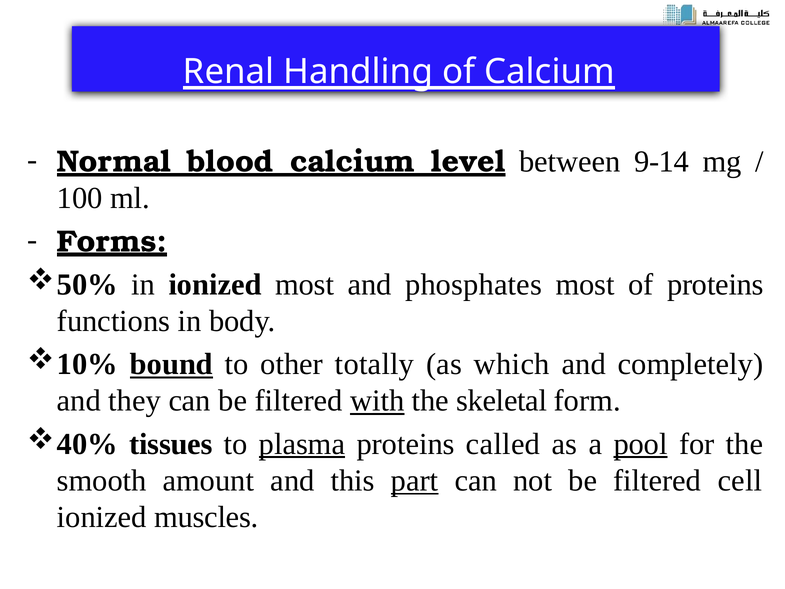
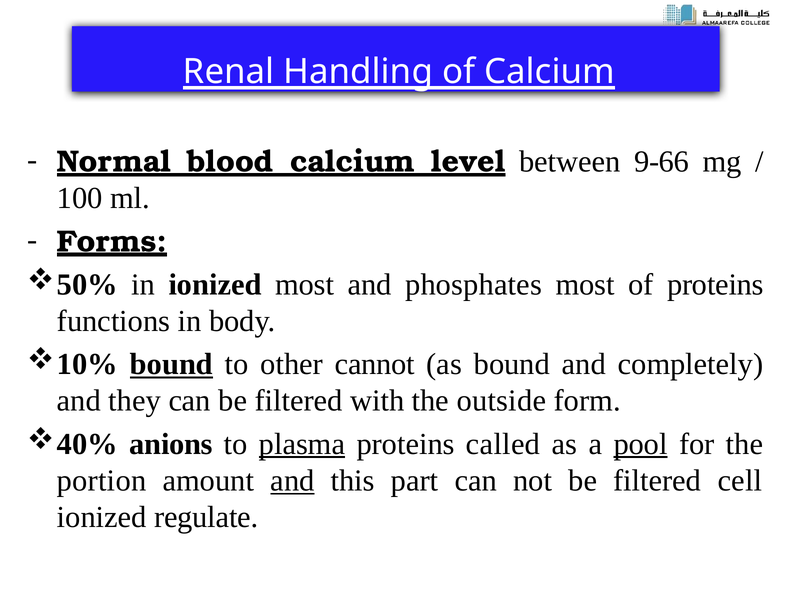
9-14: 9-14 -> 9-66
totally: totally -> cannot
as which: which -> bound
with underline: present -> none
skeletal: skeletal -> outside
tissues: tissues -> anions
smooth: smooth -> portion
and at (293, 480) underline: none -> present
part underline: present -> none
muscles: muscles -> regulate
